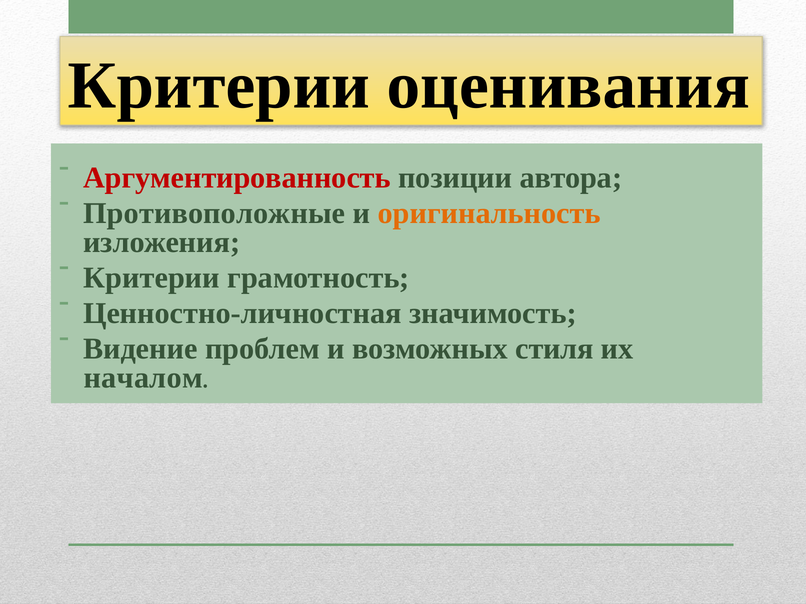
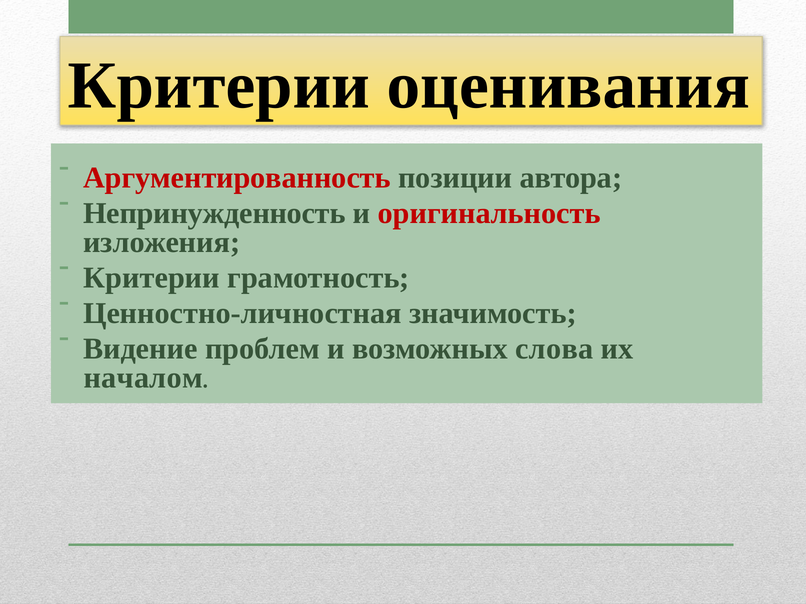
Противоположные: Противоположные -> Непринужденность
оригинальность colour: orange -> red
стиля: стиля -> слова
